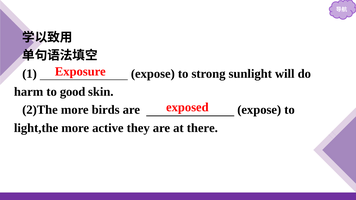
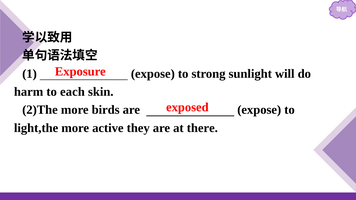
good: good -> each
